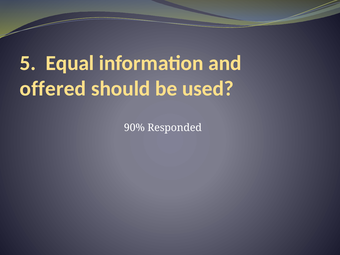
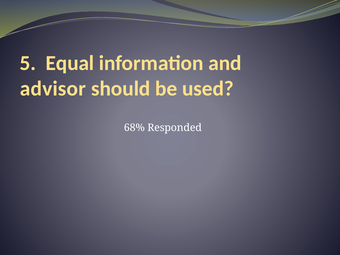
offered: offered -> advisor
90%: 90% -> 68%
